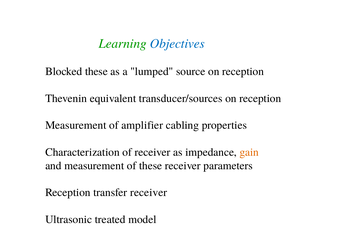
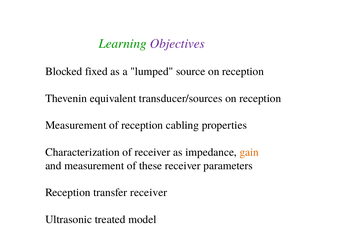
Objectives colour: blue -> purple
Blocked these: these -> fixed
of amplifier: amplifier -> reception
